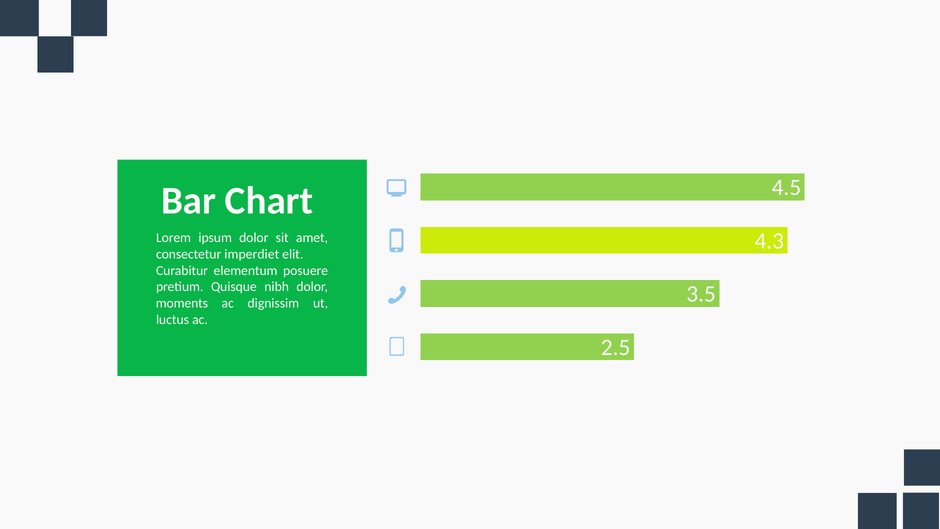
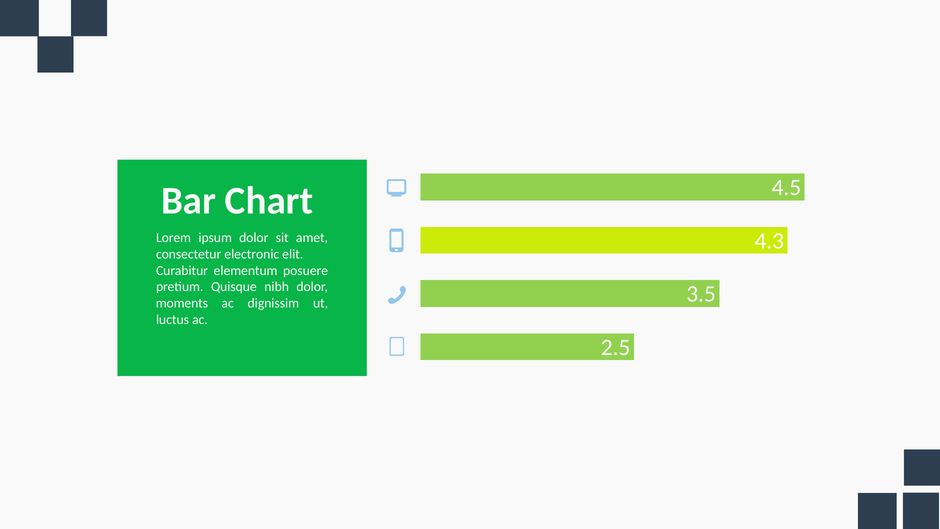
imperdiet: imperdiet -> electronic
